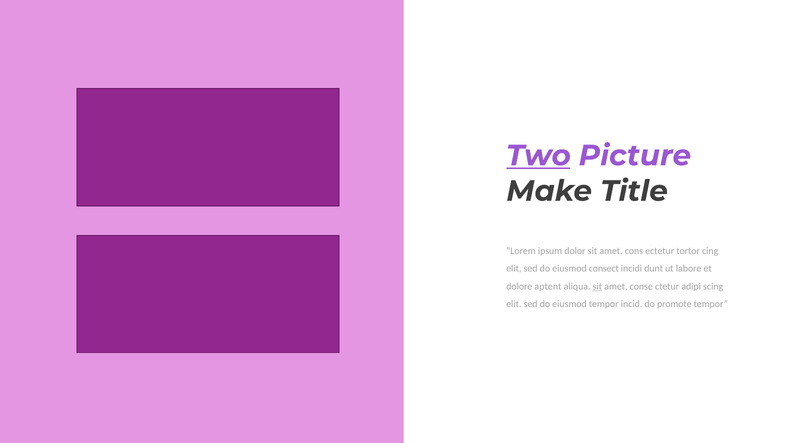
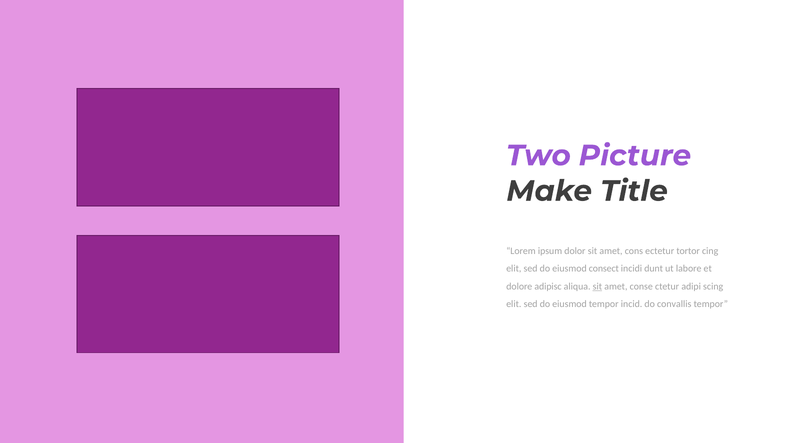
Two underline: present -> none
aptent: aptent -> adipisc
promote: promote -> convallis
